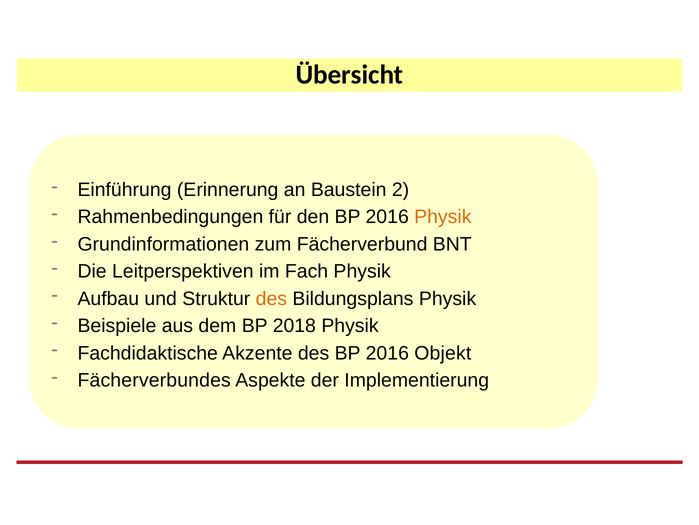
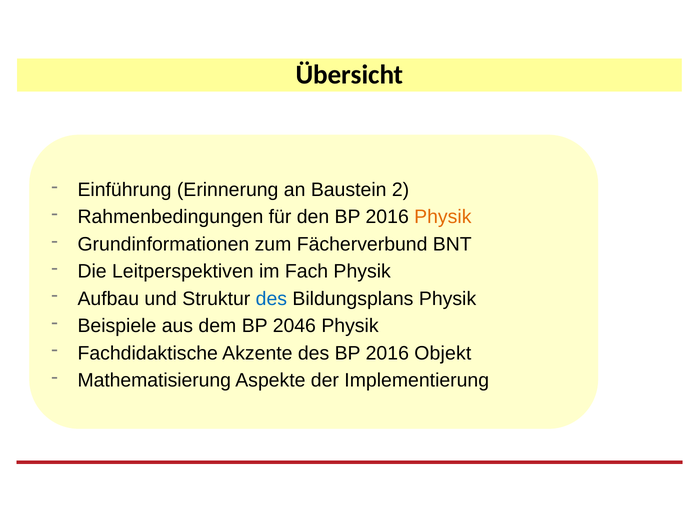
des at (271, 298) colour: orange -> blue
2018: 2018 -> 2046
Fächerverbundes: Fächerverbundes -> Mathematisierung
